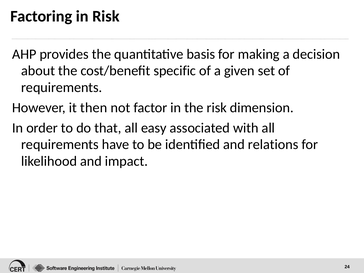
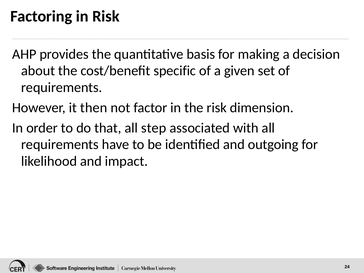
easy: easy -> step
relations: relations -> outgoing
